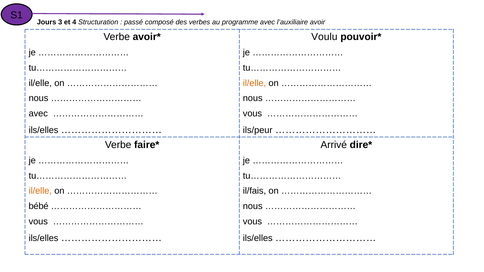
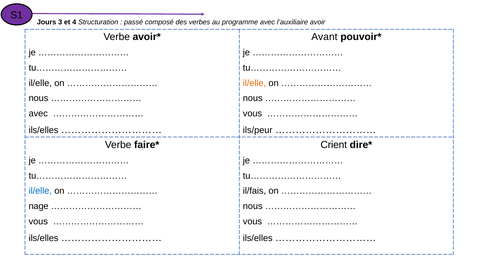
Voulu: Voulu -> Avant
Arrivé: Arrivé -> Crient
il/elle at (40, 191) colour: orange -> blue
bébé: bébé -> nage
